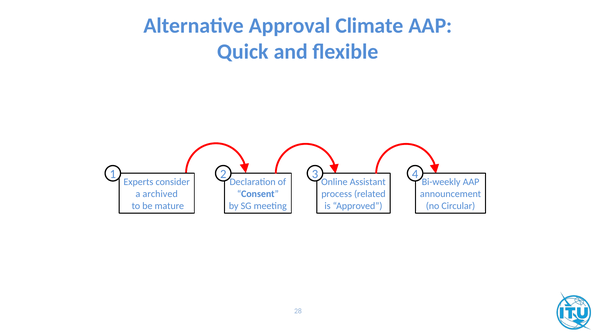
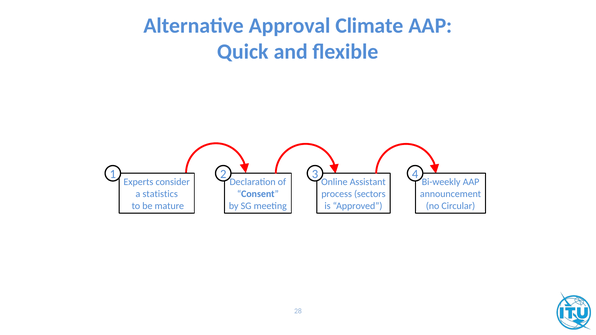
archived: archived -> statistics
related: related -> sectors
